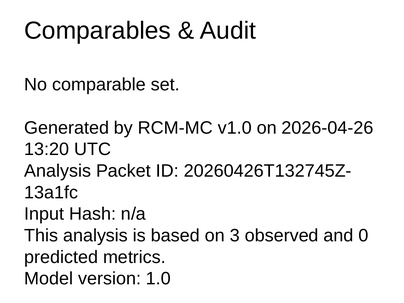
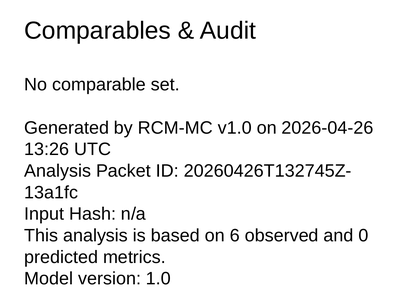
13:20: 13:20 -> 13:26
3: 3 -> 6
